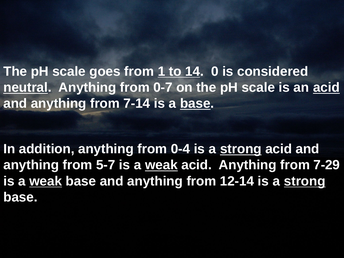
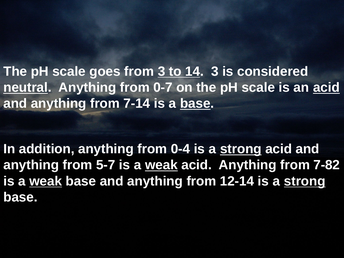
from 1: 1 -> 3
14 0: 0 -> 3
7-29: 7-29 -> 7-82
